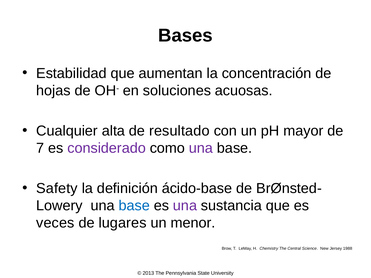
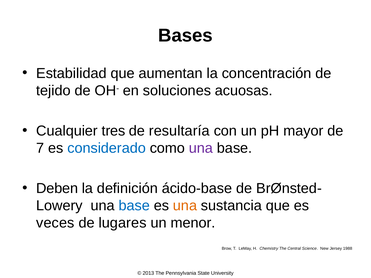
hojas: hojas -> tejido
alta: alta -> tres
resultado: resultado -> resultaría
considerado colour: purple -> blue
Safety: Safety -> Deben
una at (185, 206) colour: purple -> orange
